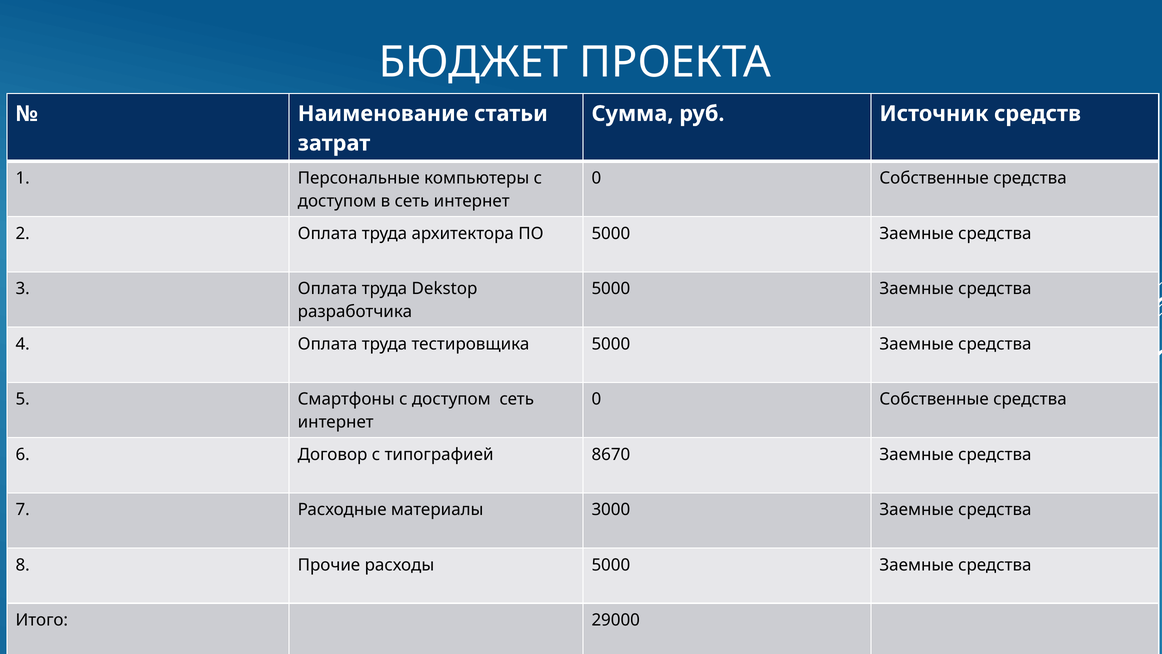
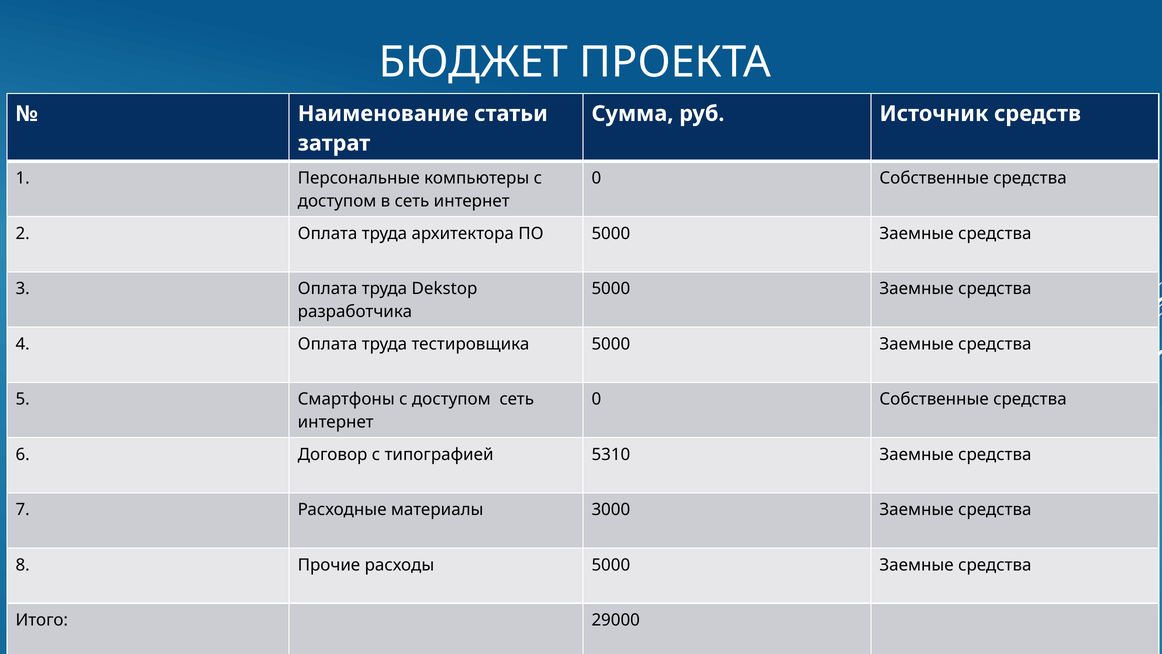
8670: 8670 -> 5310
